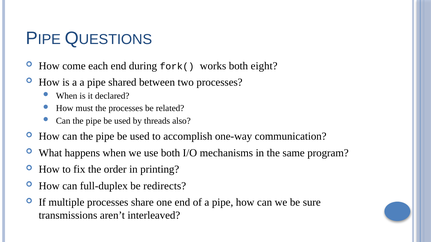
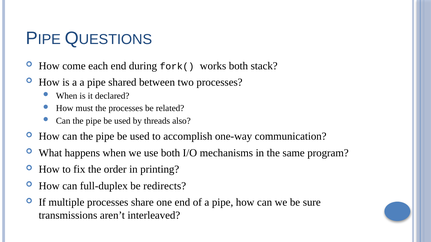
eight: eight -> stack
